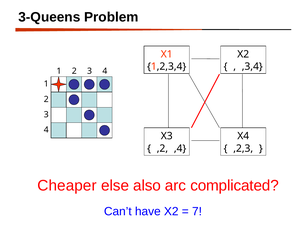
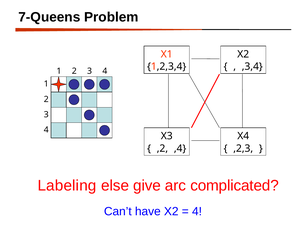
3-Queens: 3-Queens -> 7-Queens
Cheaper: Cheaper -> Labeling
also: also -> give
7 at (197, 211): 7 -> 4
